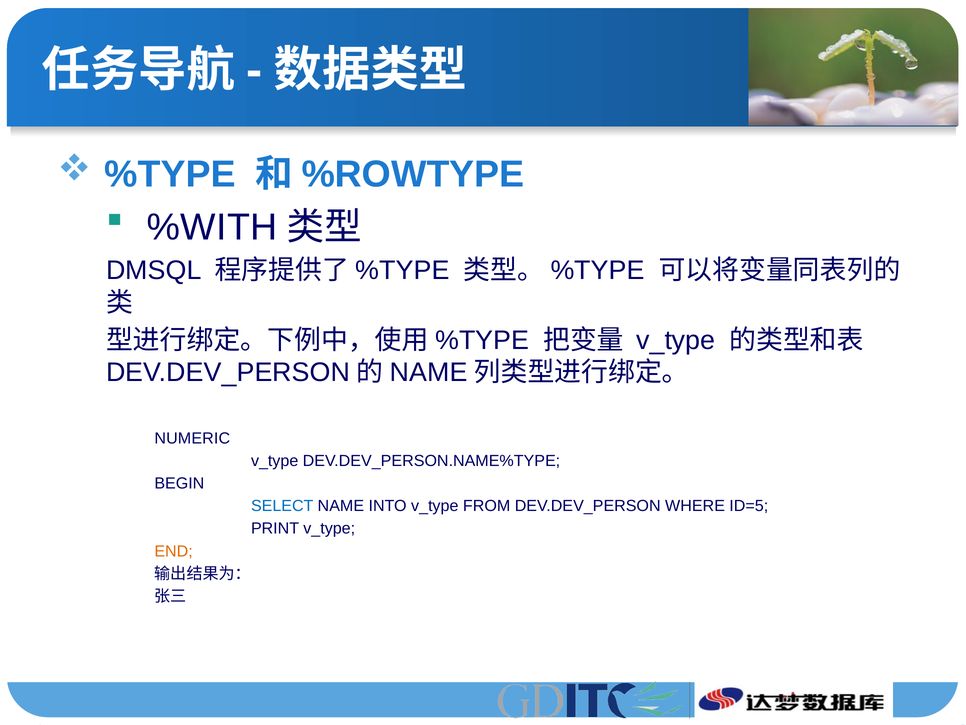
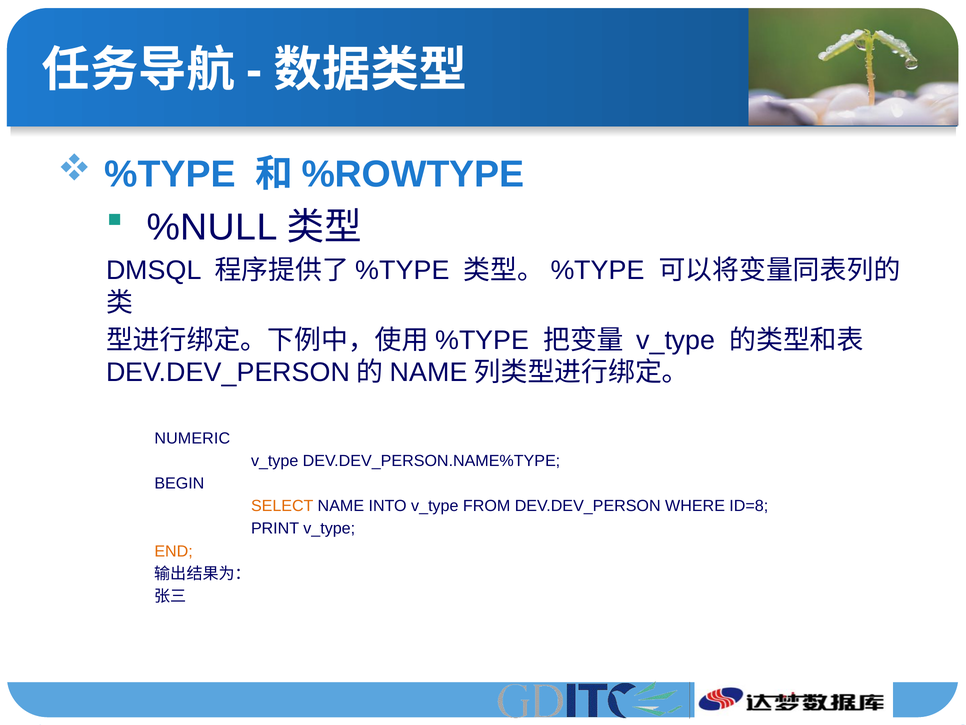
%WITH: %WITH -> %NULL
SELECT colour: blue -> orange
ID=5: ID=5 -> ID=8
